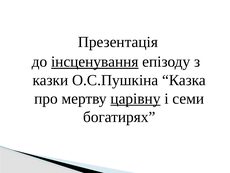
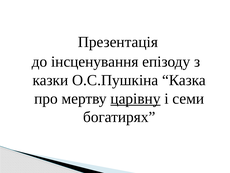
інсценування underline: present -> none
